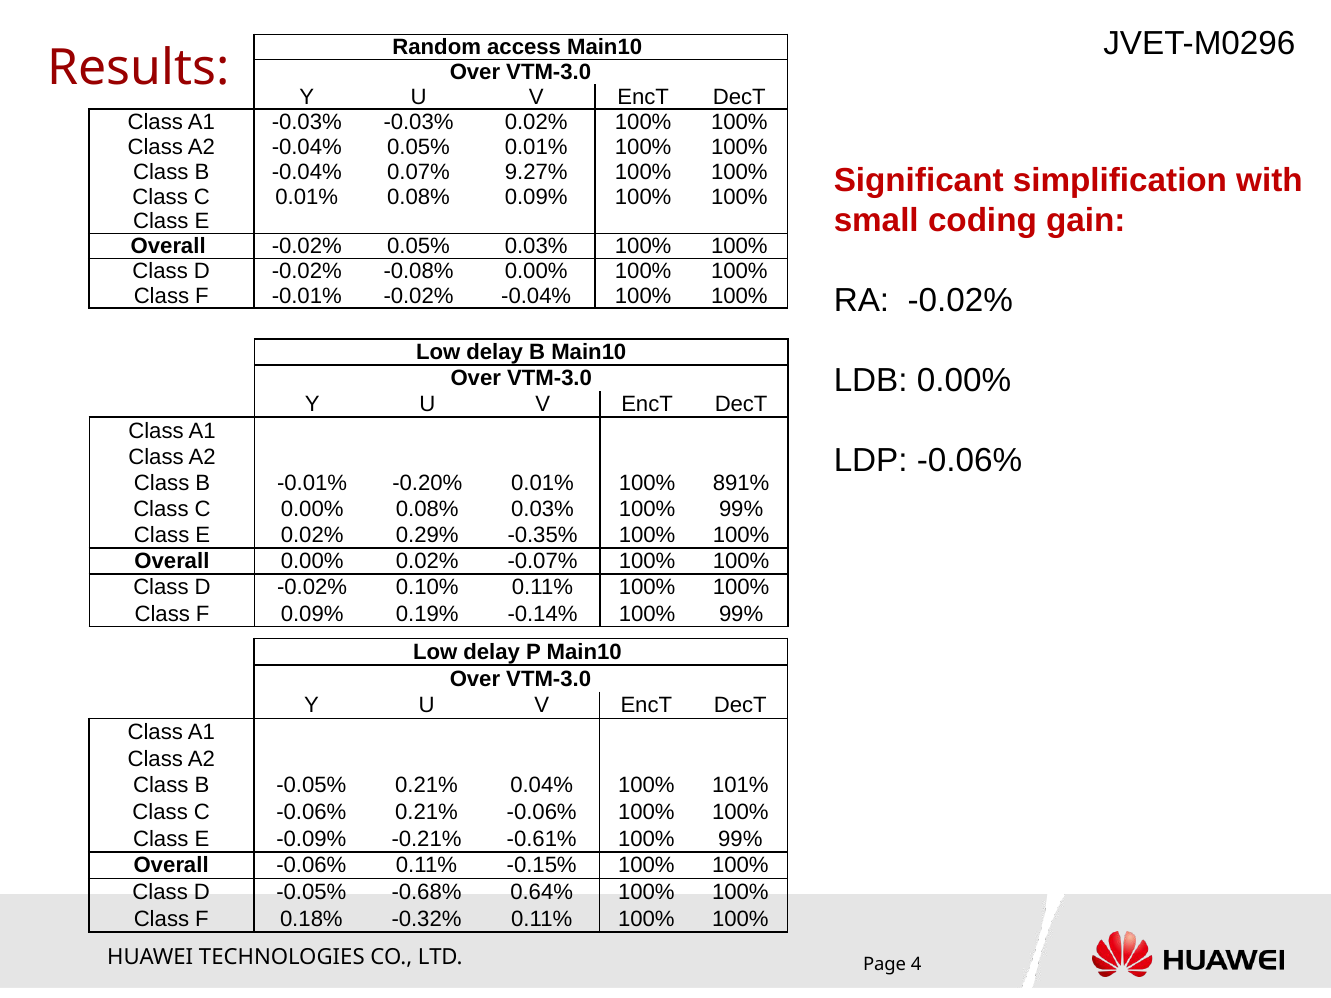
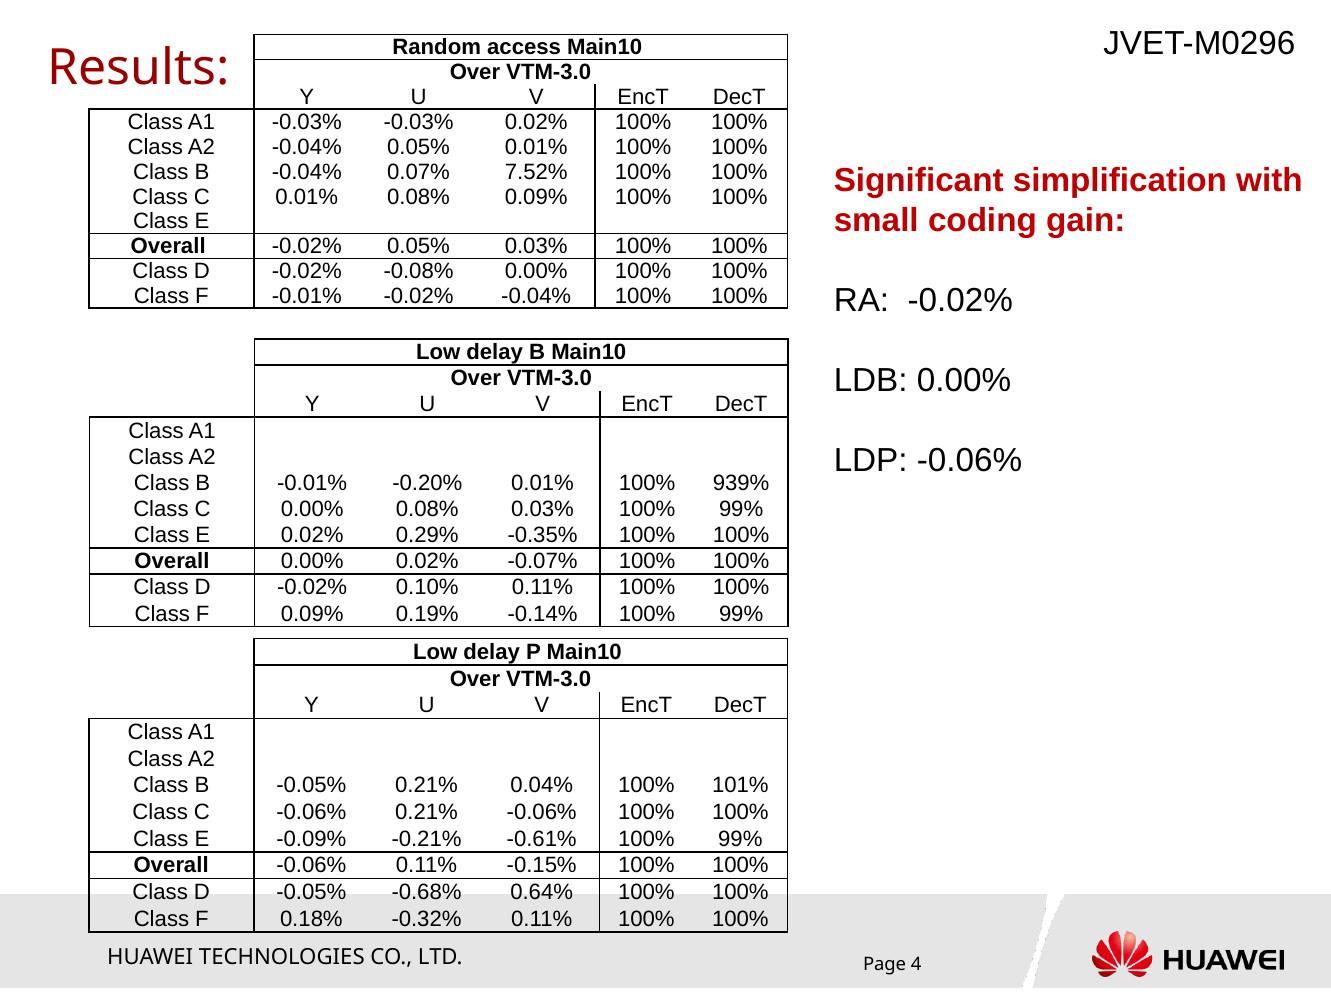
9.27%: 9.27% -> 7.52%
891%: 891% -> 939%
